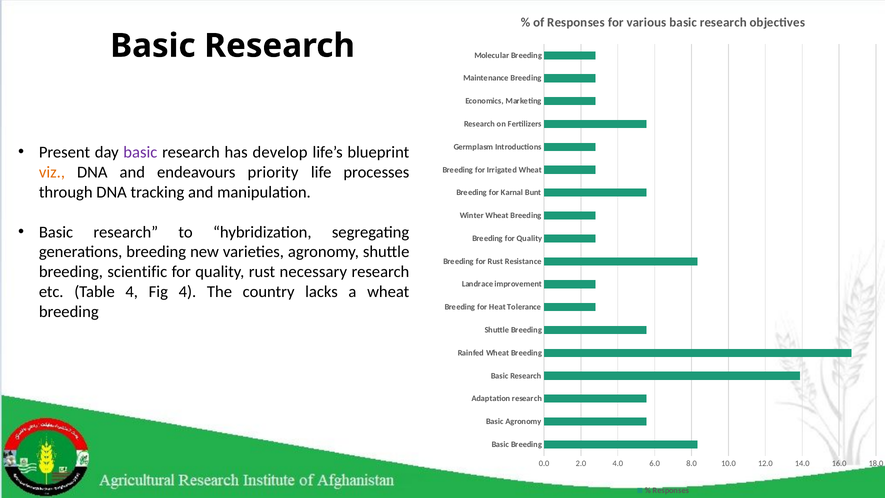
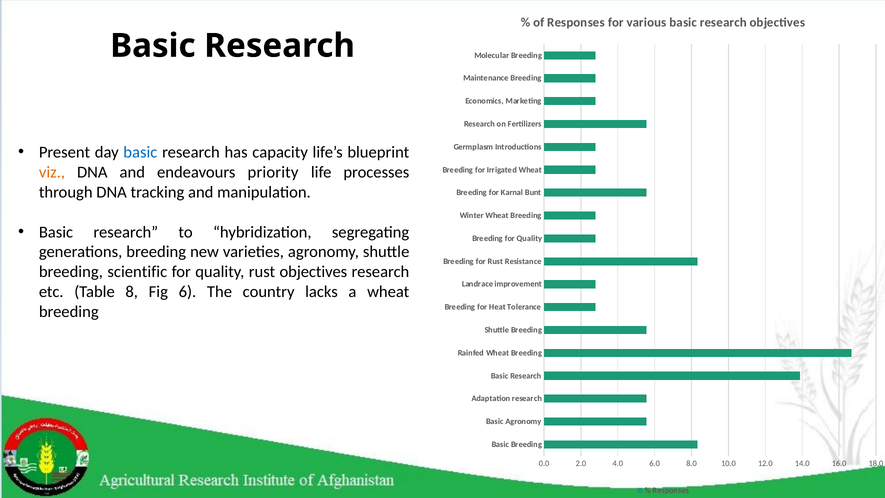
basic at (140, 152) colour: purple -> blue
develop: develop -> capacity
rust necessary: necessary -> objectives
Table 4: 4 -> 8
Fig 4: 4 -> 6
